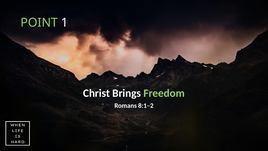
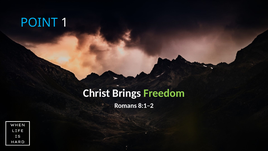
POINT colour: light green -> light blue
